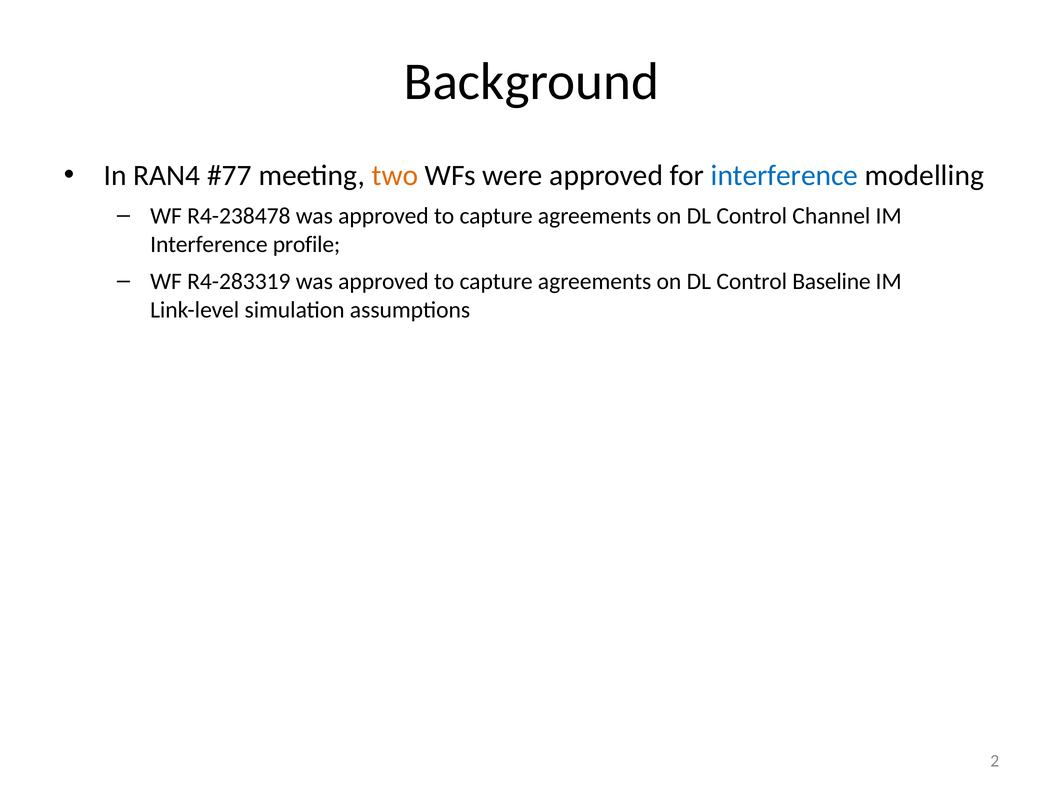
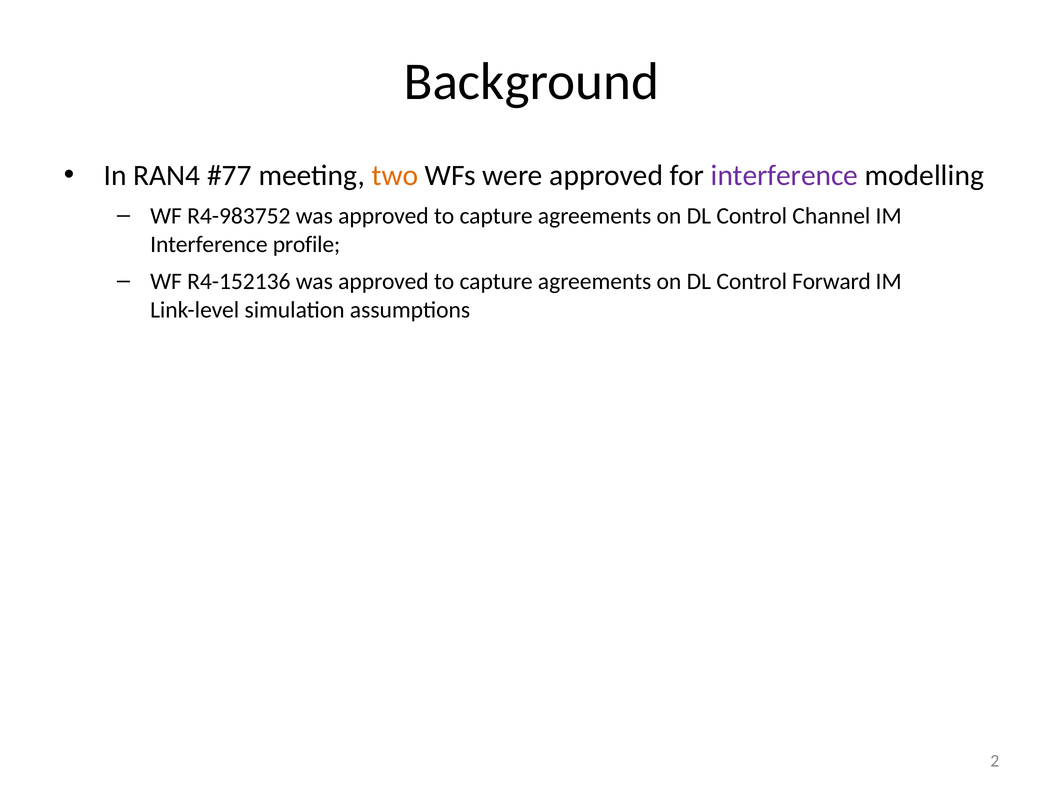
interference at (784, 176) colour: blue -> purple
R4-238478: R4-238478 -> R4-983752
R4-283319: R4-283319 -> R4-152136
Baseline: Baseline -> Forward
